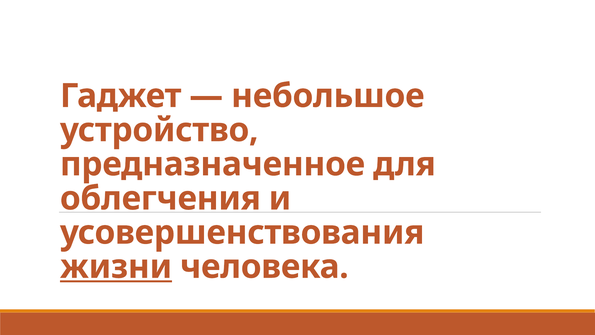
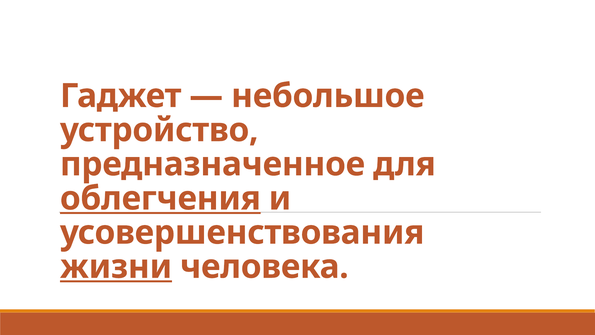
облегчения underline: none -> present
